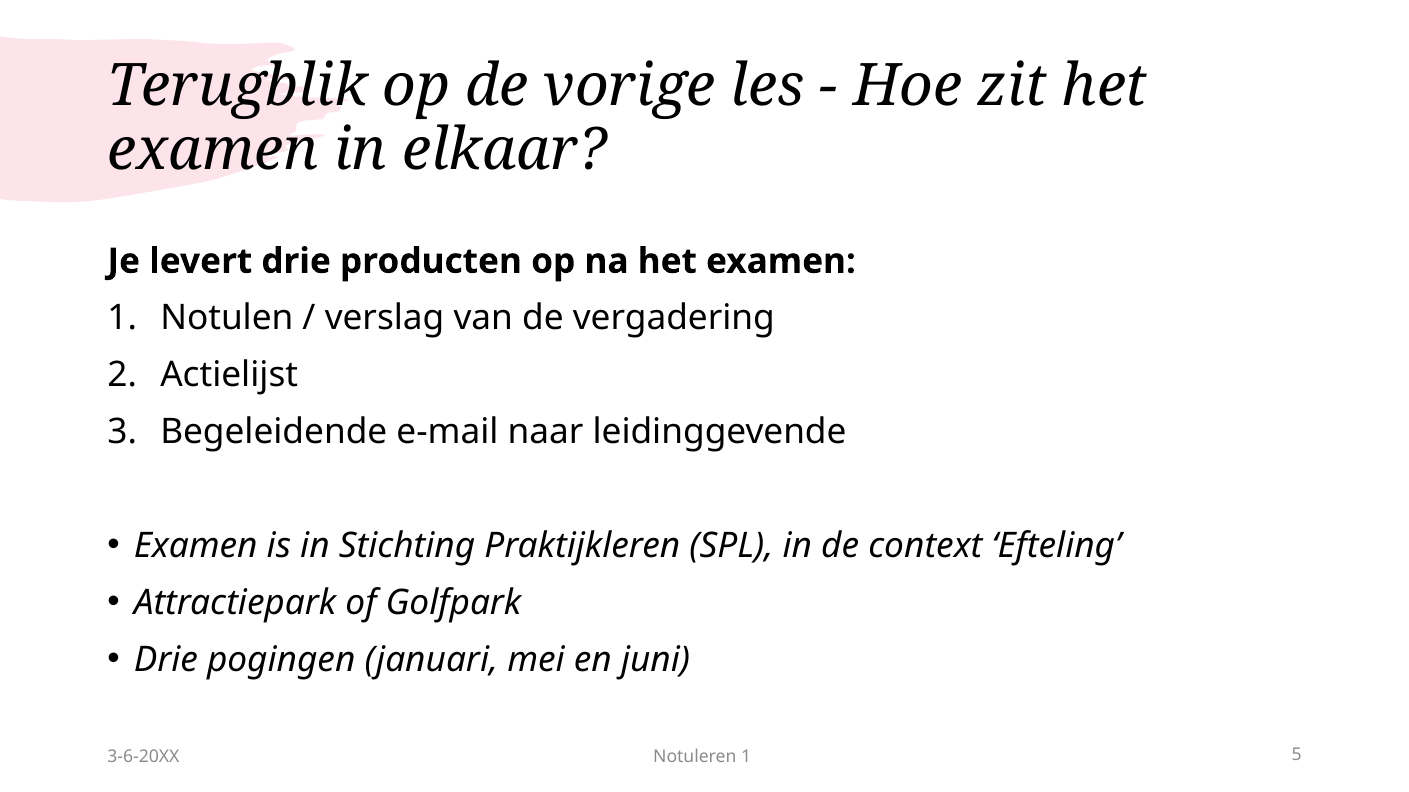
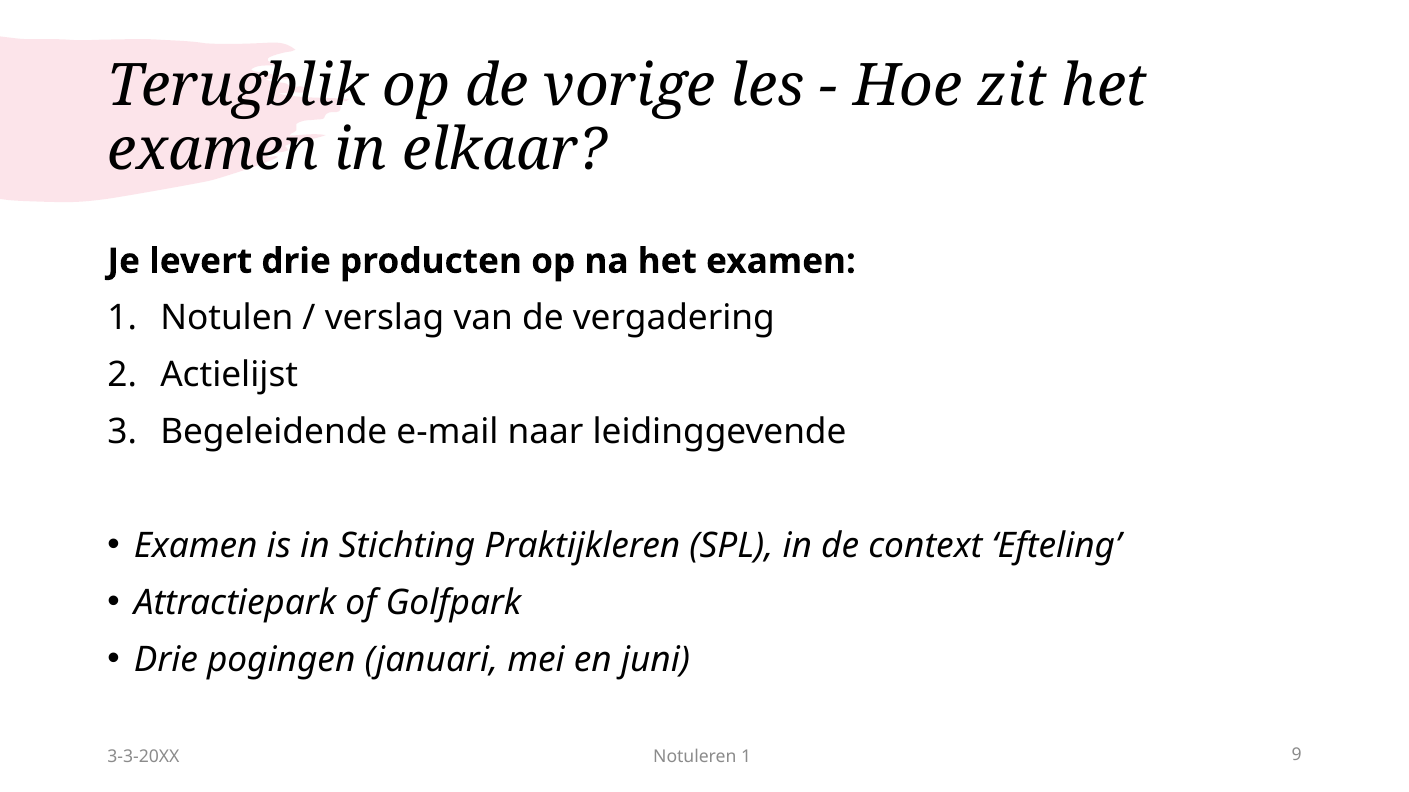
3-6-20XX: 3-6-20XX -> 3-3-20XX
5: 5 -> 9
